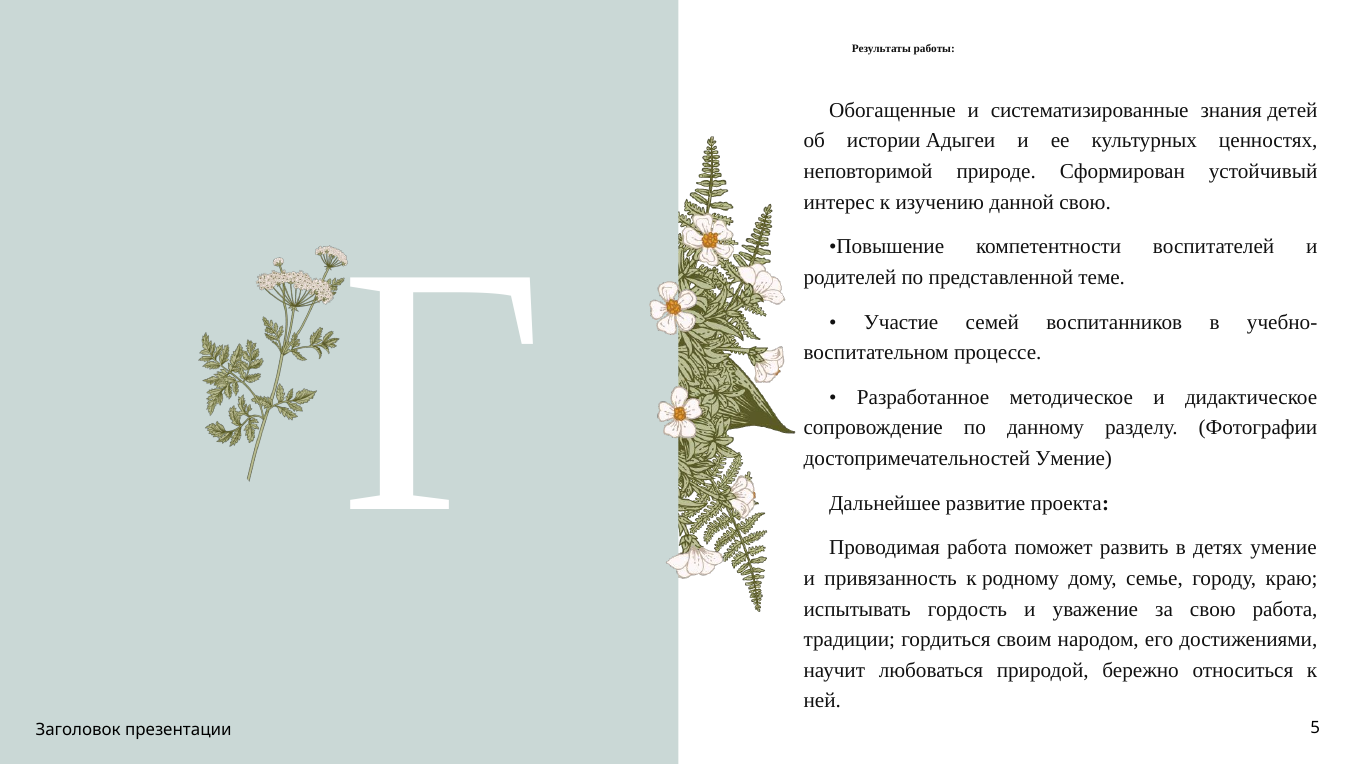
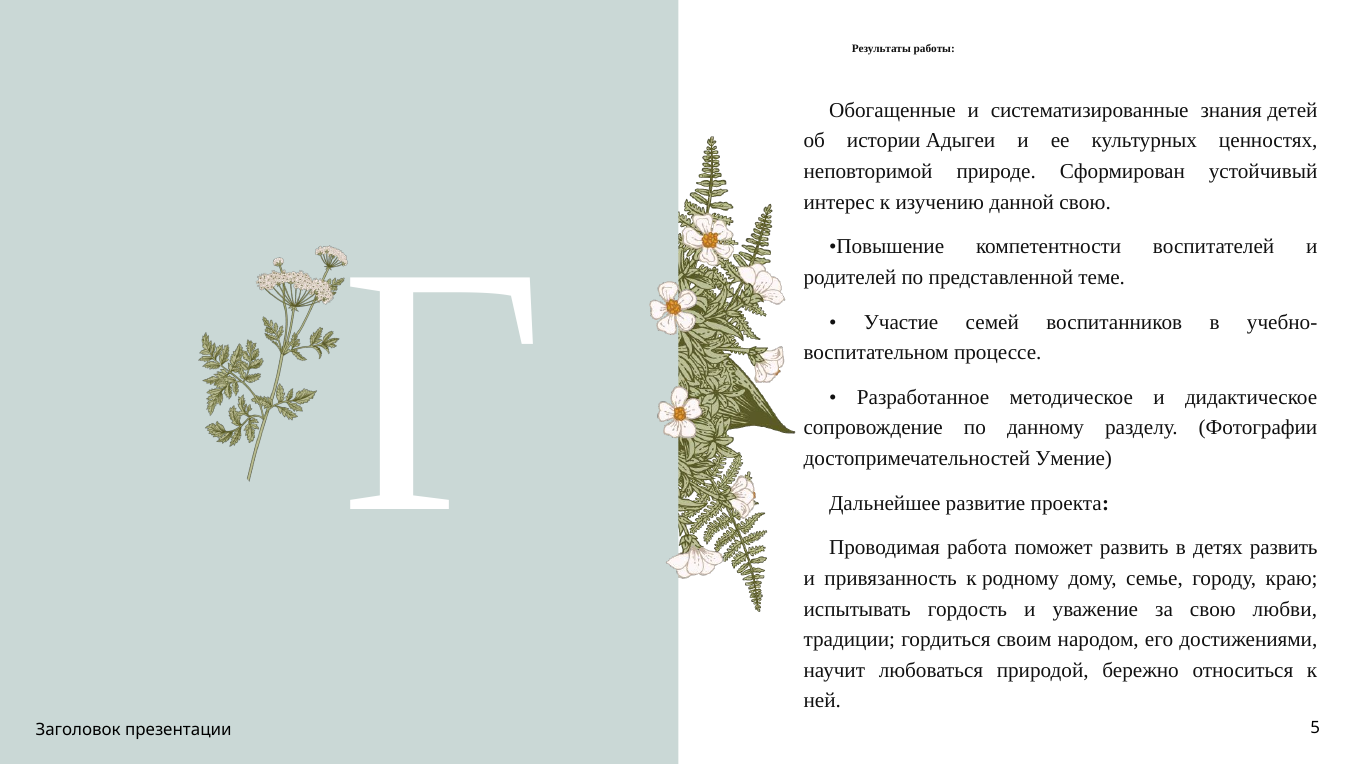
детях умение: умение -> развить
свою работа: работа -> любви
